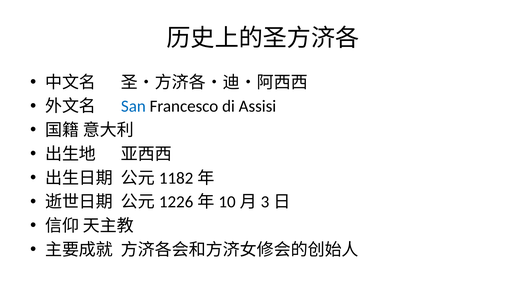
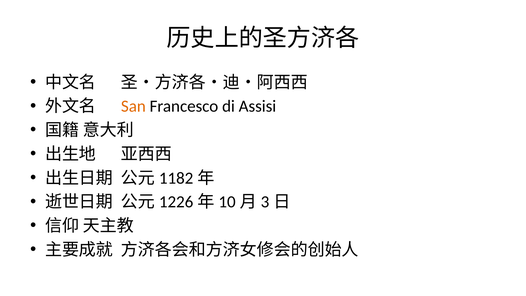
San colour: blue -> orange
